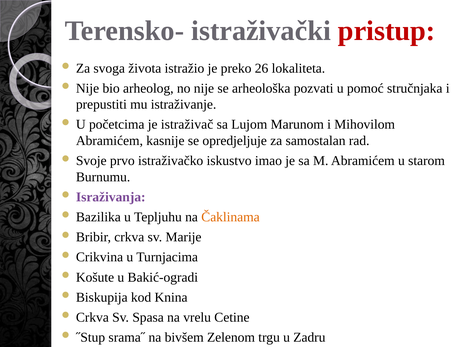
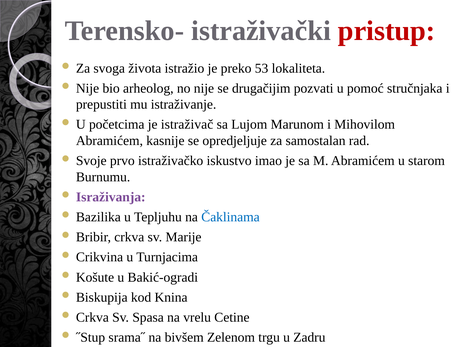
26: 26 -> 53
arheološka: arheološka -> drugačijim
Čaklinama colour: orange -> blue
